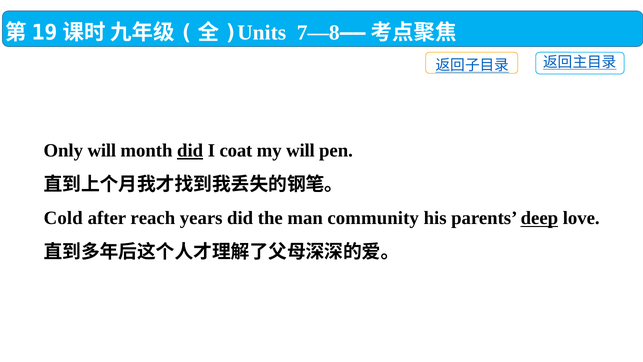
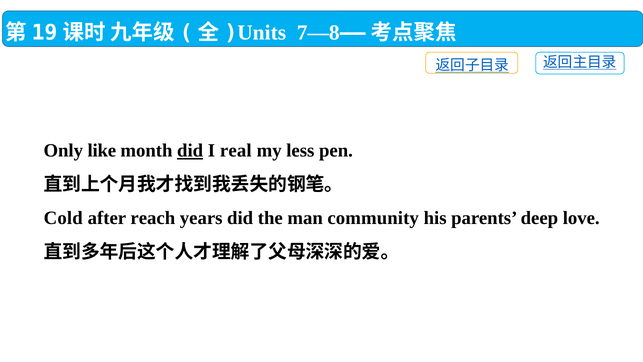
Only will: will -> like
coat: coat -> real
my will: will -> less
deep underline: present -> none
